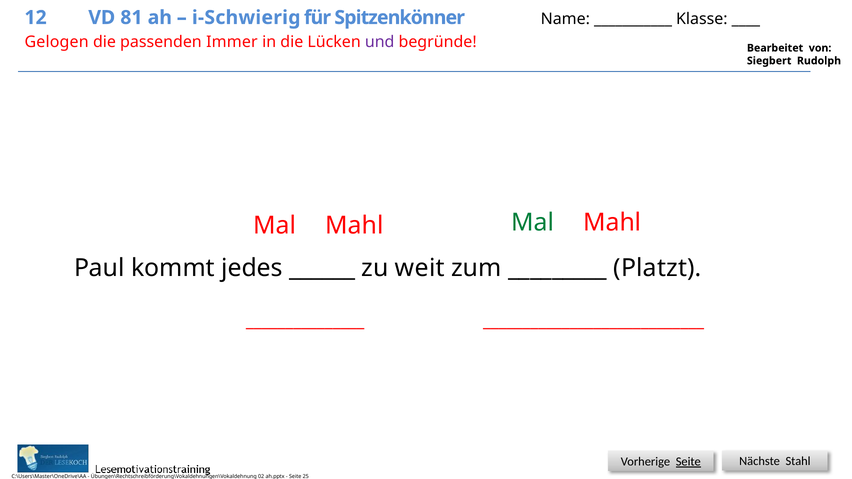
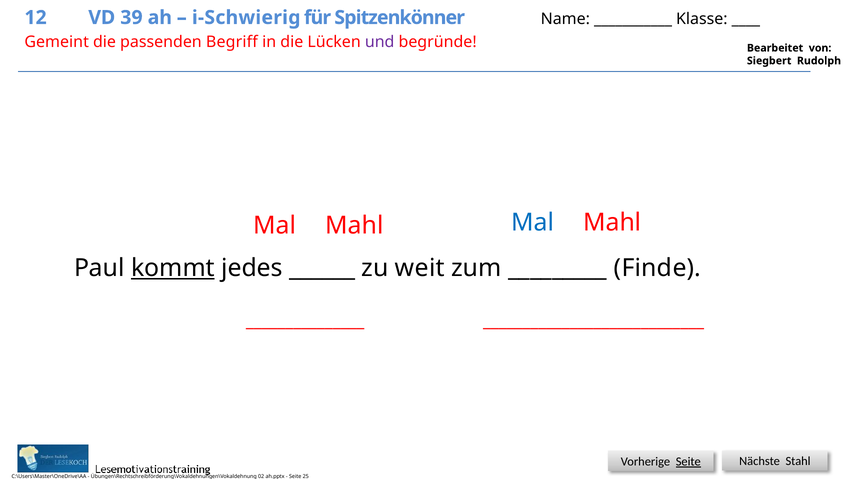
81: 81 -> 39
Gelogen: Gelogen -> Gemeint
Immer: Immer -> Begriff
Mal at (532, 223) colour: green -> blue
kommt underline: none -> present
Platzt: Platzt -> Finde
